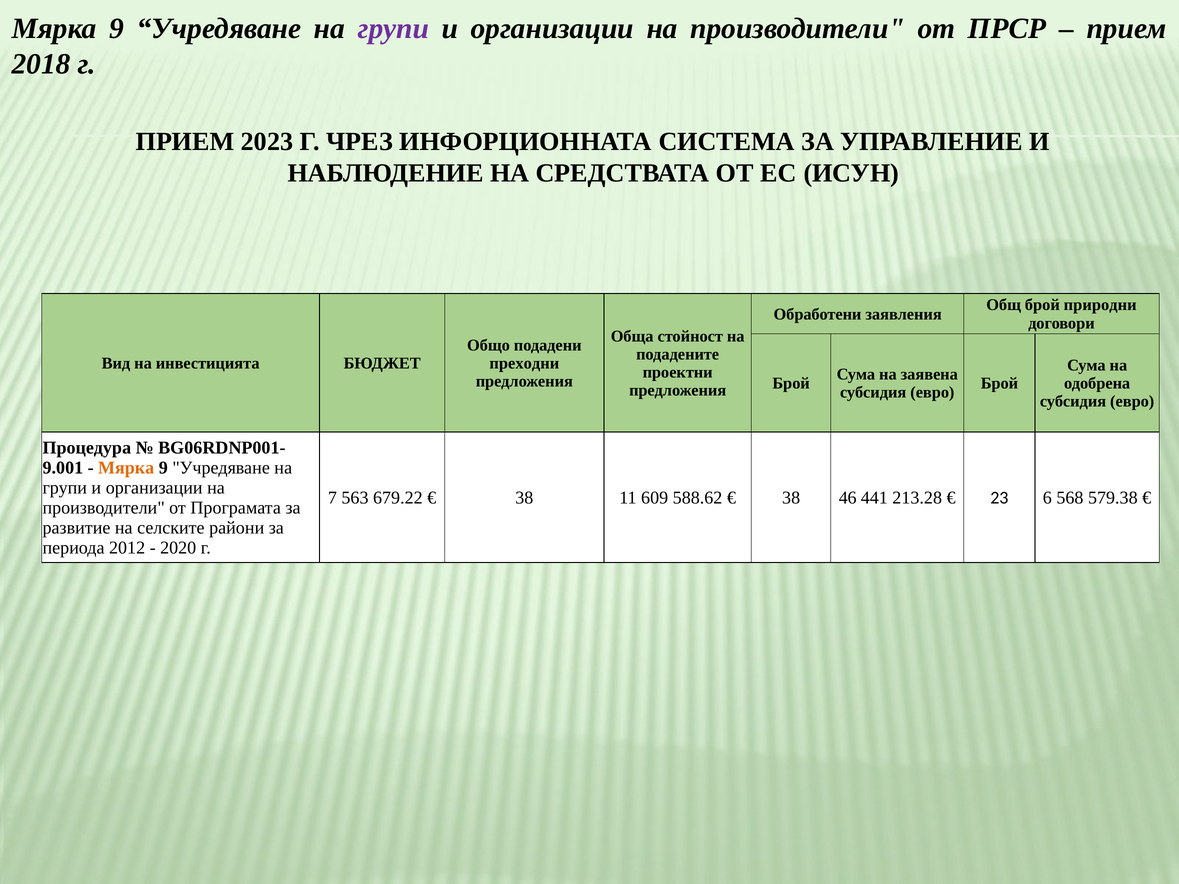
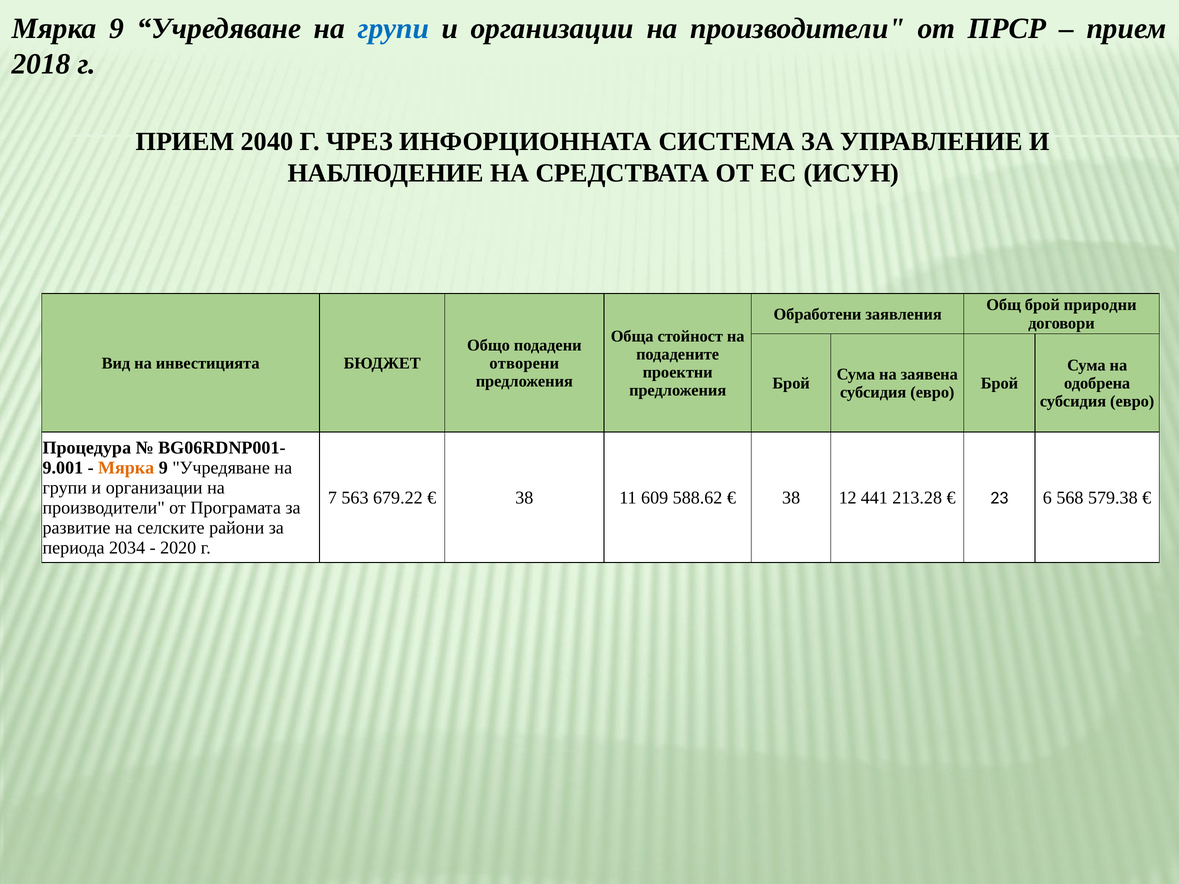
групи at (393, 29) colour: purple -> blue
2023: 2023 -> 2040
преходни: преходни -> отворени
46: 46 -> 12
2012: 2012 -> 2034
